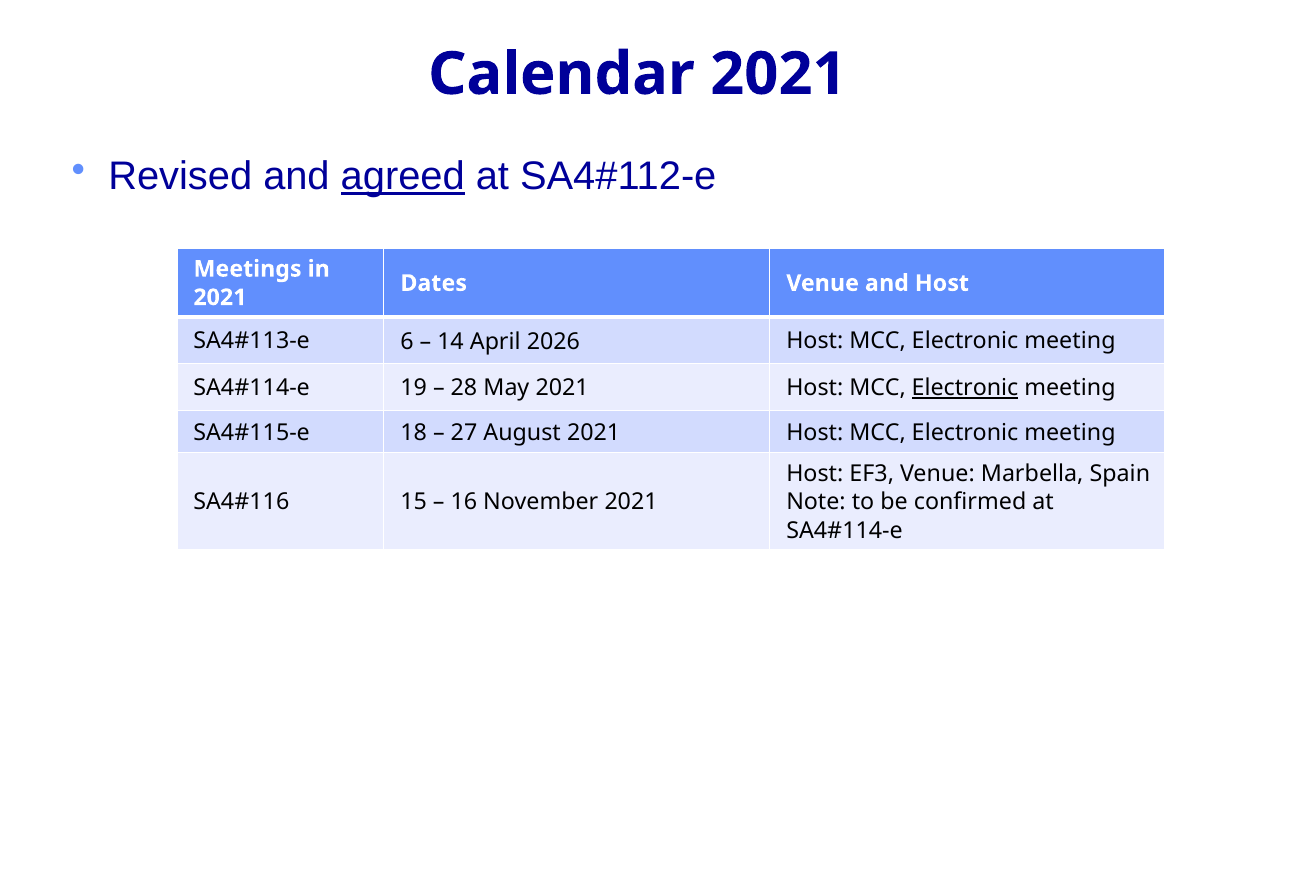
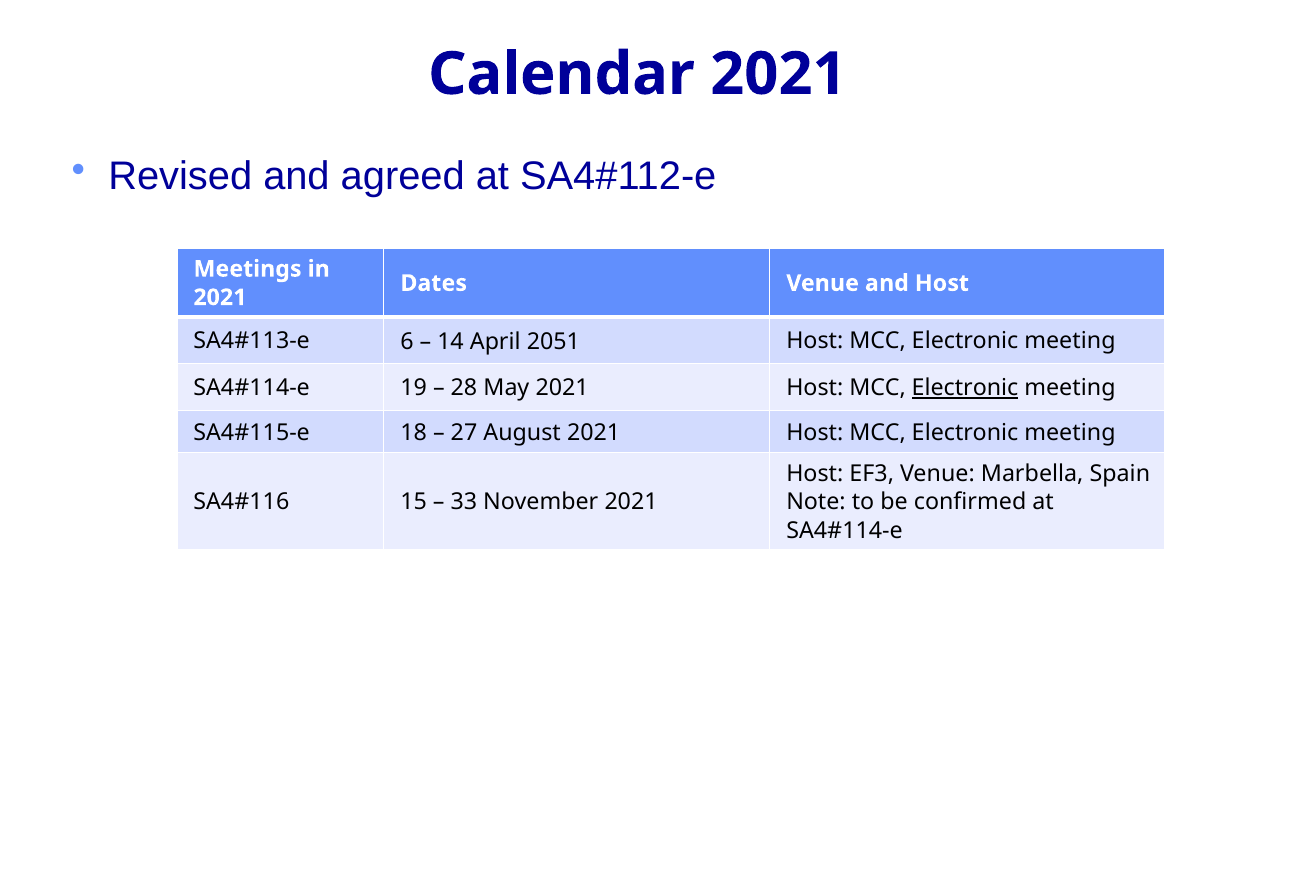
agreed underline: present -> none
2026: 2026 -> 2051
16: 16 -> 33
